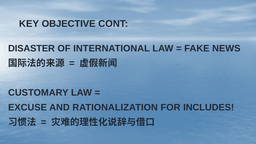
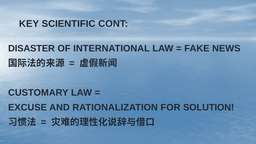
OBJECTIVE: OBJECTIVE -> SCIENTIFIC
INCLUDES: INCLUDES -> SOLUTION
